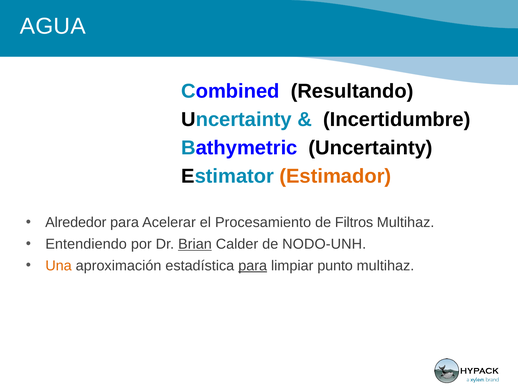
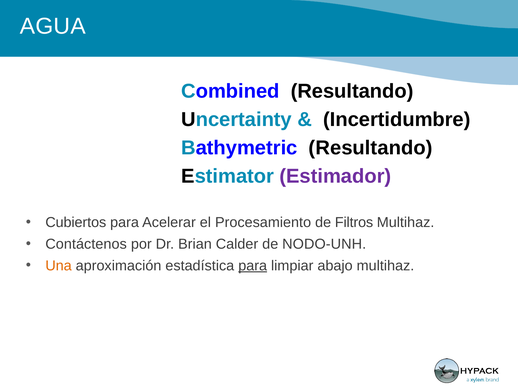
Bathymetric Uncertainty: Uncertainty -> Resultando
Estimador colour: orange -> purple
Alrededor: Alrededor -> Cubiertos
Entendiendo: Entendiendo -> Contáctenos
Brian underline: present -> none
punto: punto -> abajo
